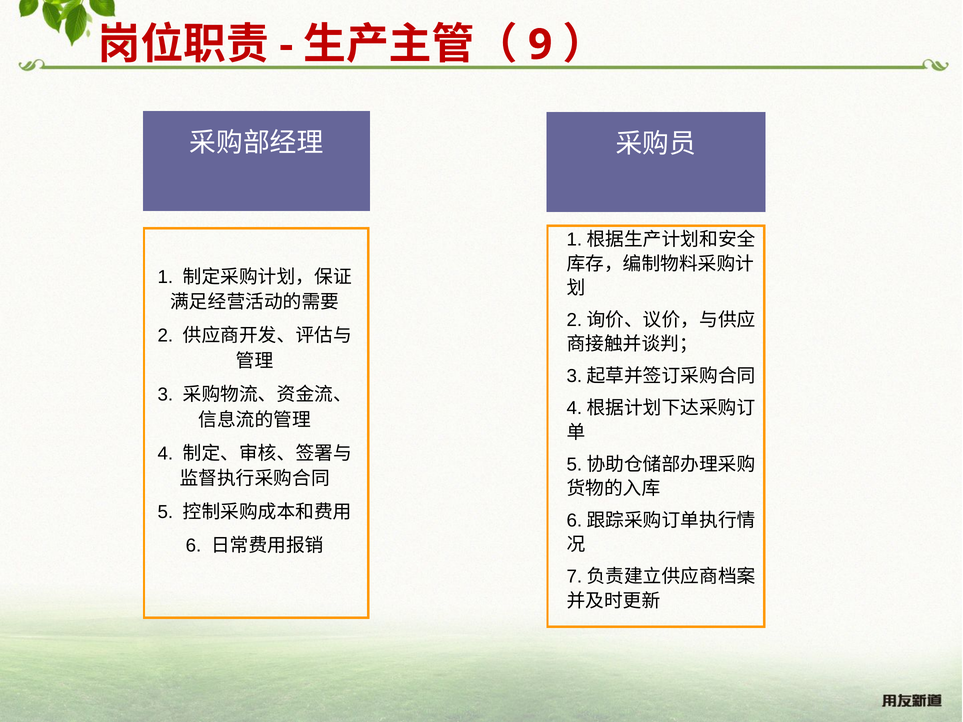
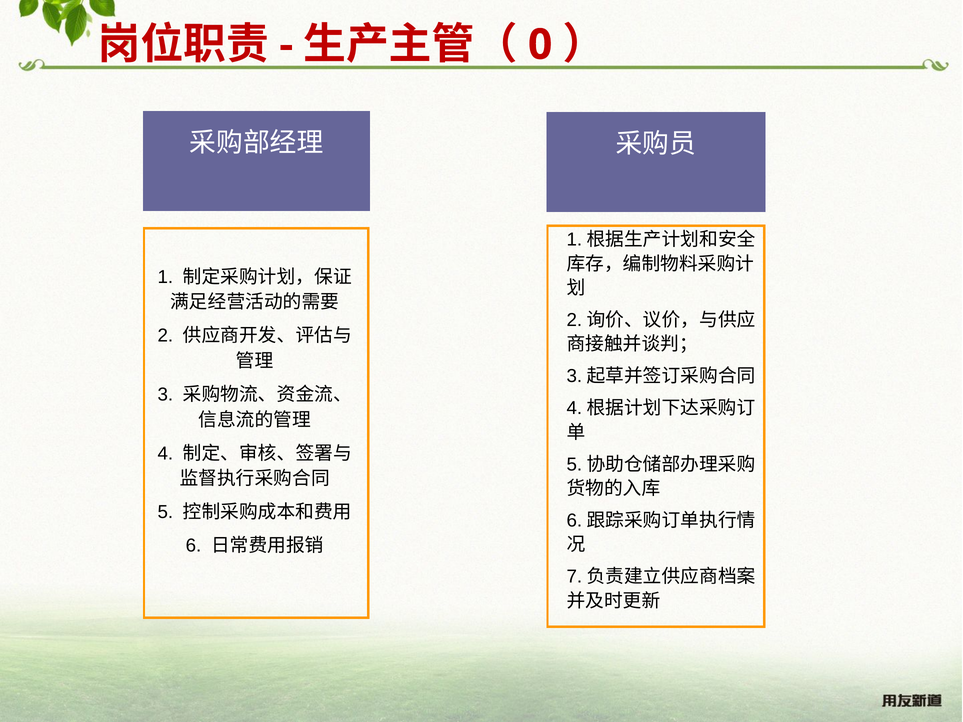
9: 9 -> 0
